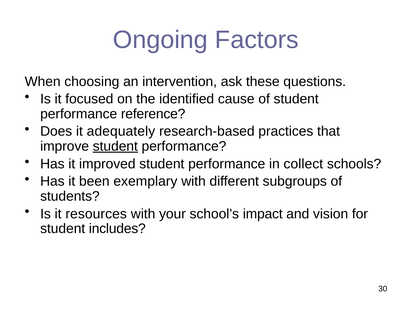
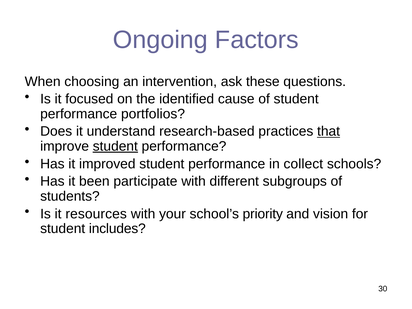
reference: reference -> portfolios
adequately: adequately -> understand
that underline: none -> present
exemplary: exemplary -> participate
impact: impact -> priority
